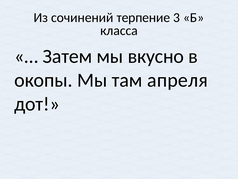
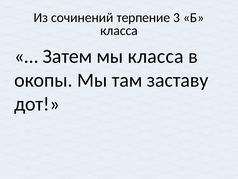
мы вкусно: вкусно -> класса
апреля: апреля -> заставу
